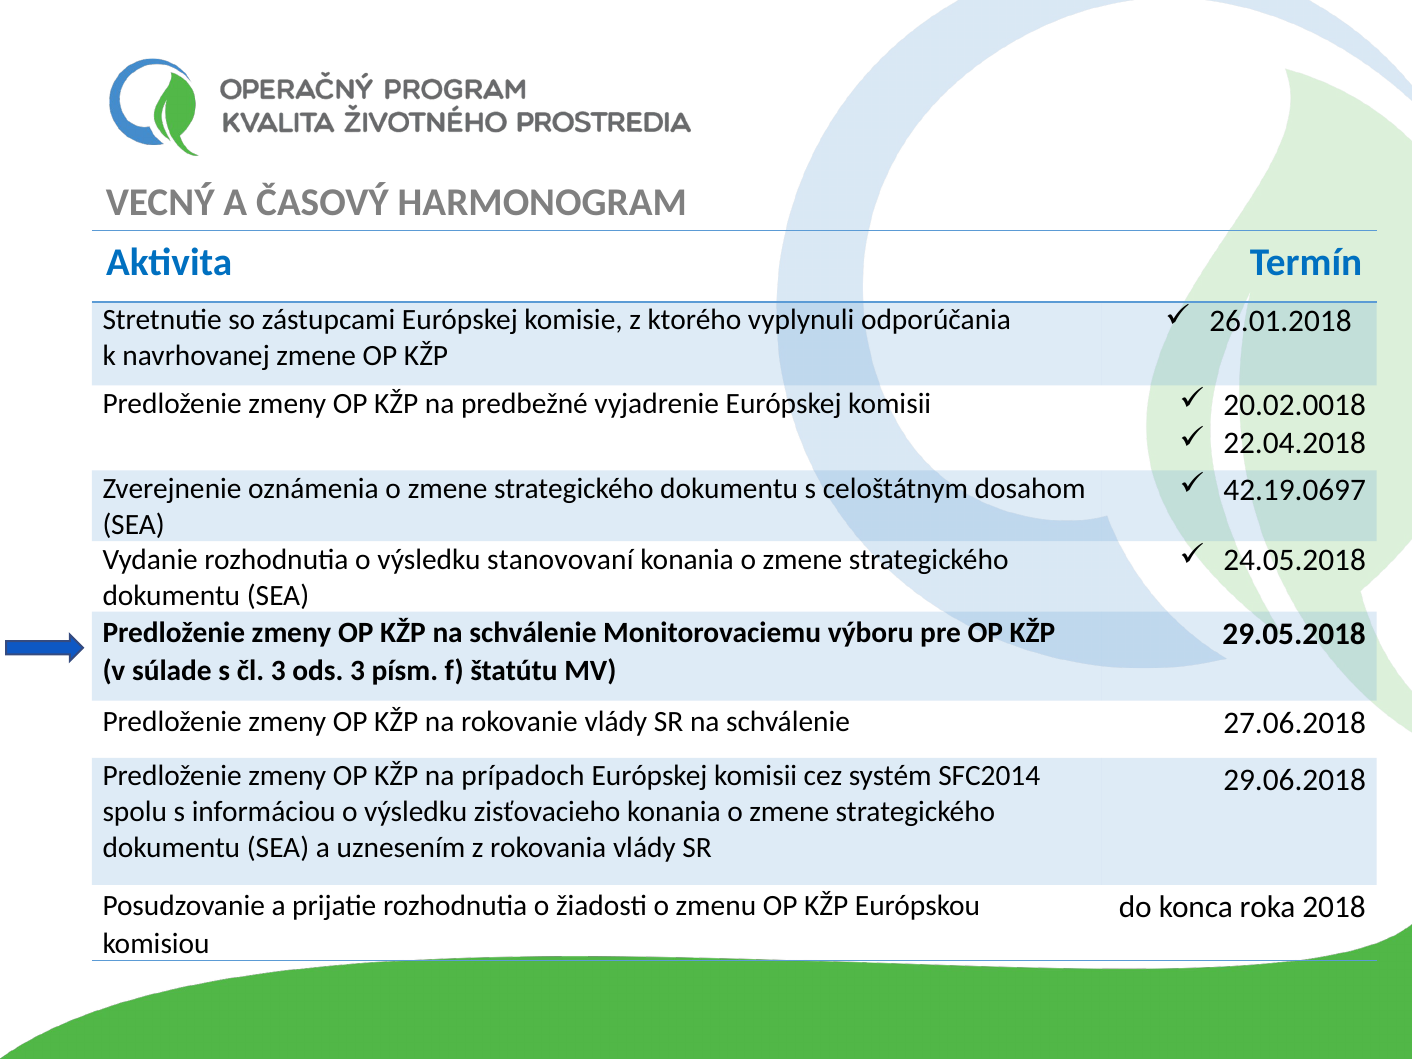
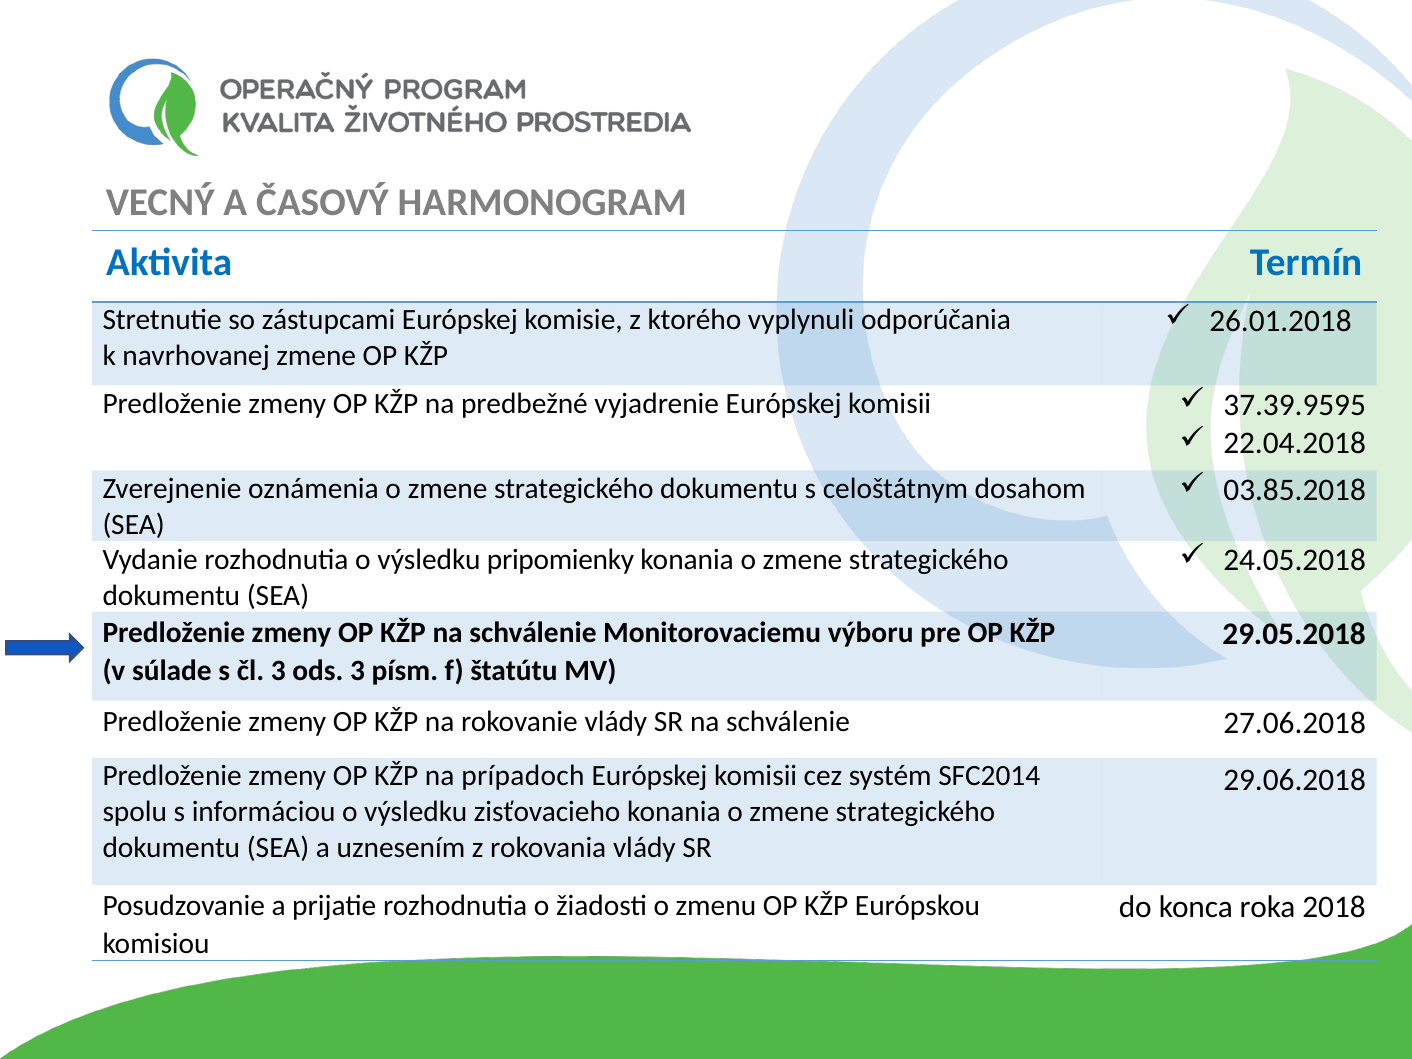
20.02.0018: 20.02.0018 -> 37.39.9595
42.19.0697: 42.19.0697 -> 03.85.2018
stanovovaní: stanovovaní -> pripomienky
